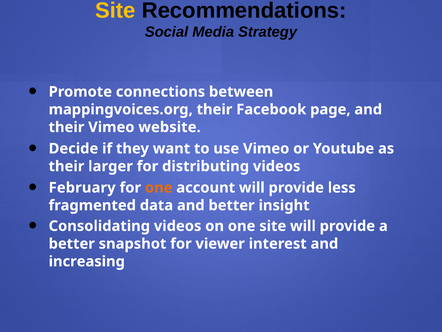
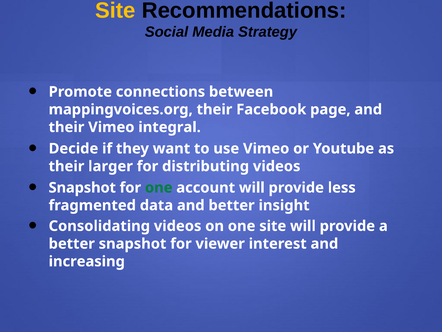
website: website -> integral
February at (82, 187): February -> Snapshot
one at (159, 187) colour: orange -> green
